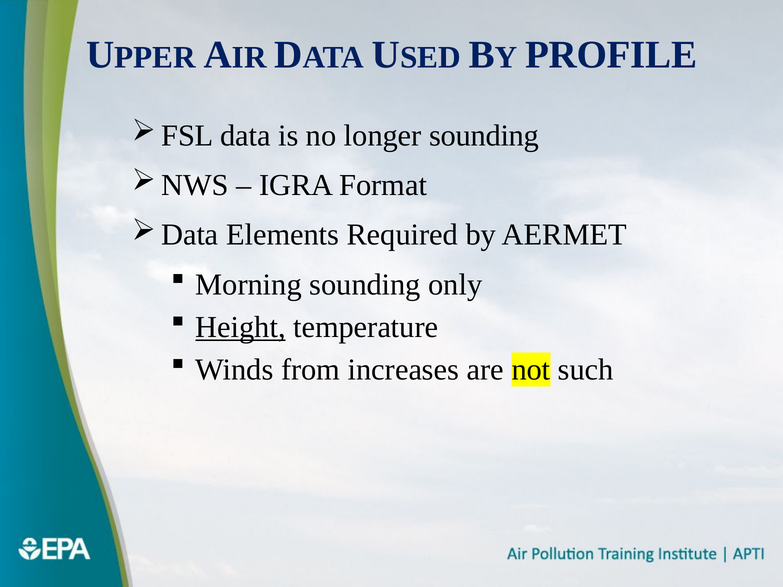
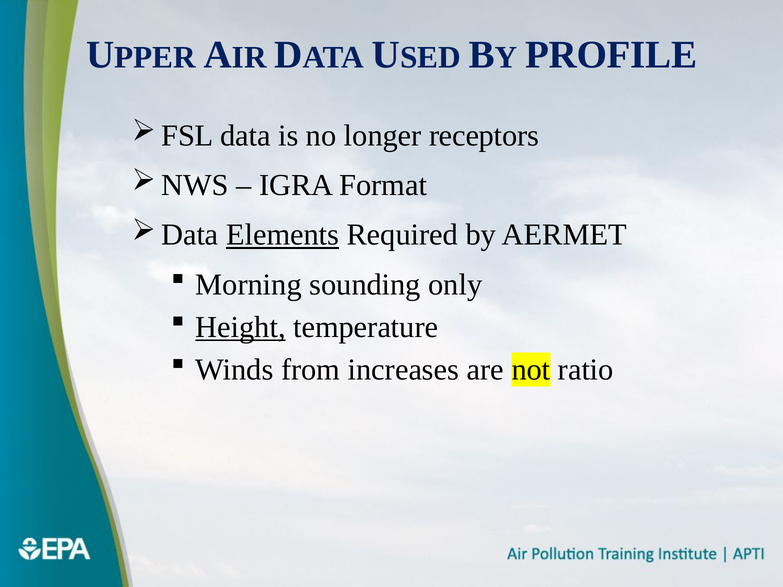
longer sounding: sounding -> receptors
Elements underline: none -> present
such: such -> ratio
